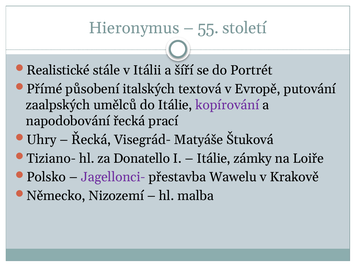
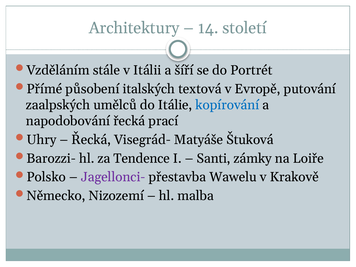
Hieronymus: Hieronymus -> Architektury
55: 55 -> 14
Realistické: Realistické -> Vzděláním
kopírování colour: purple -> blue
Tiziano-: Tiziano- -> Barozzi-
Donatello: Donatello -> Tendence
Itálie at (214, 158): Itálie -> Santi
